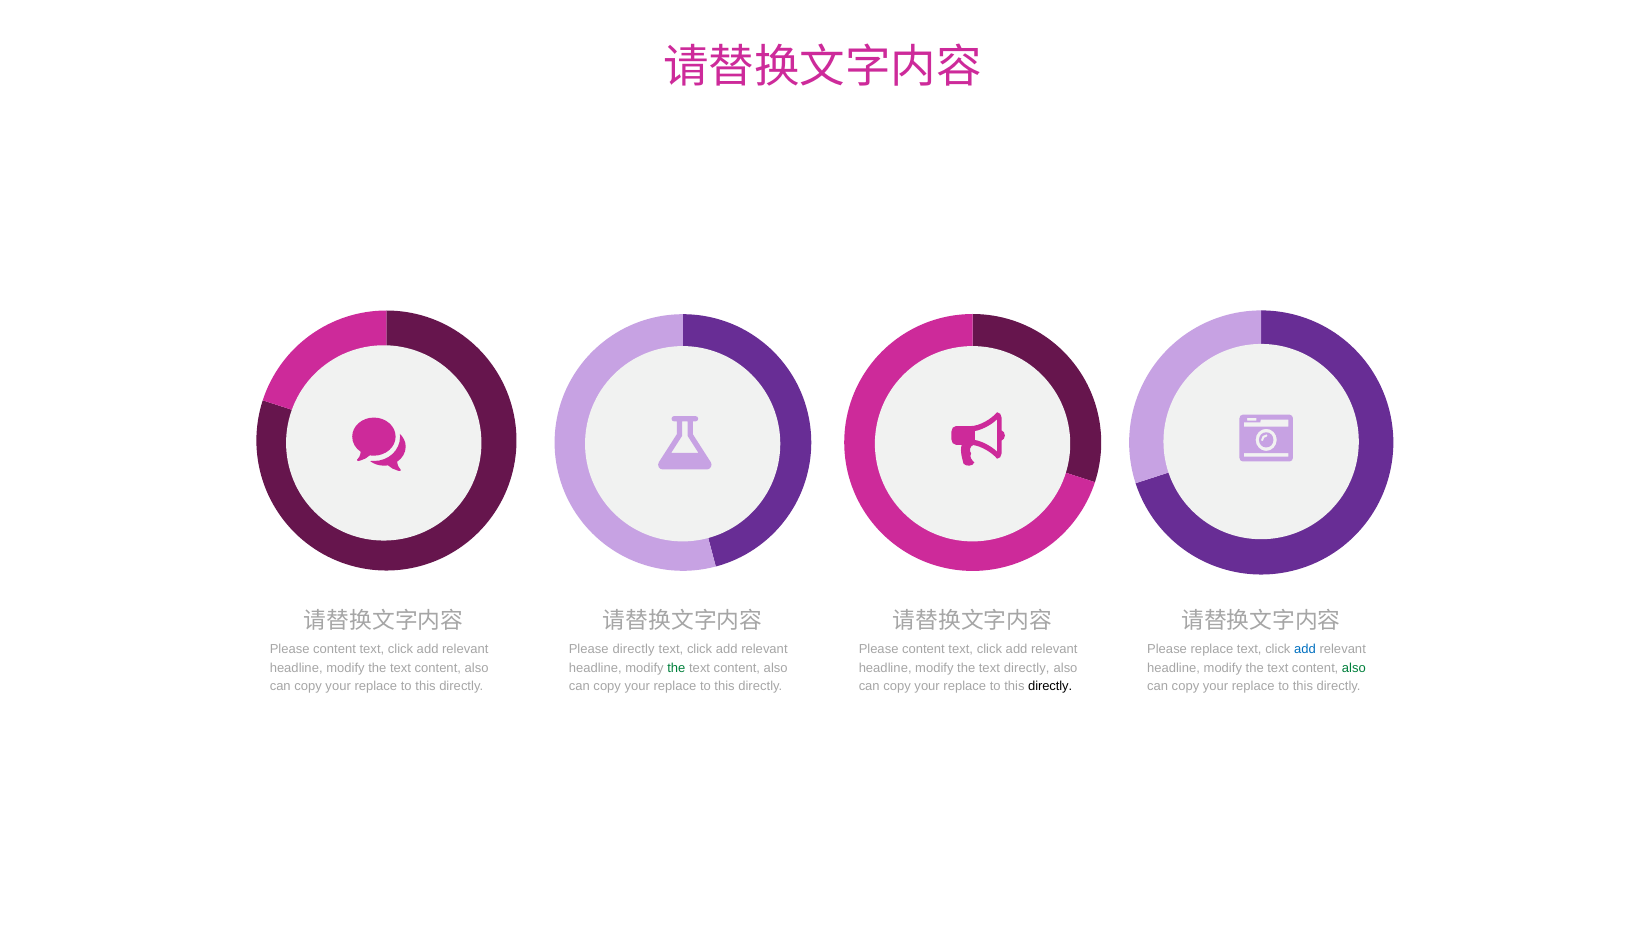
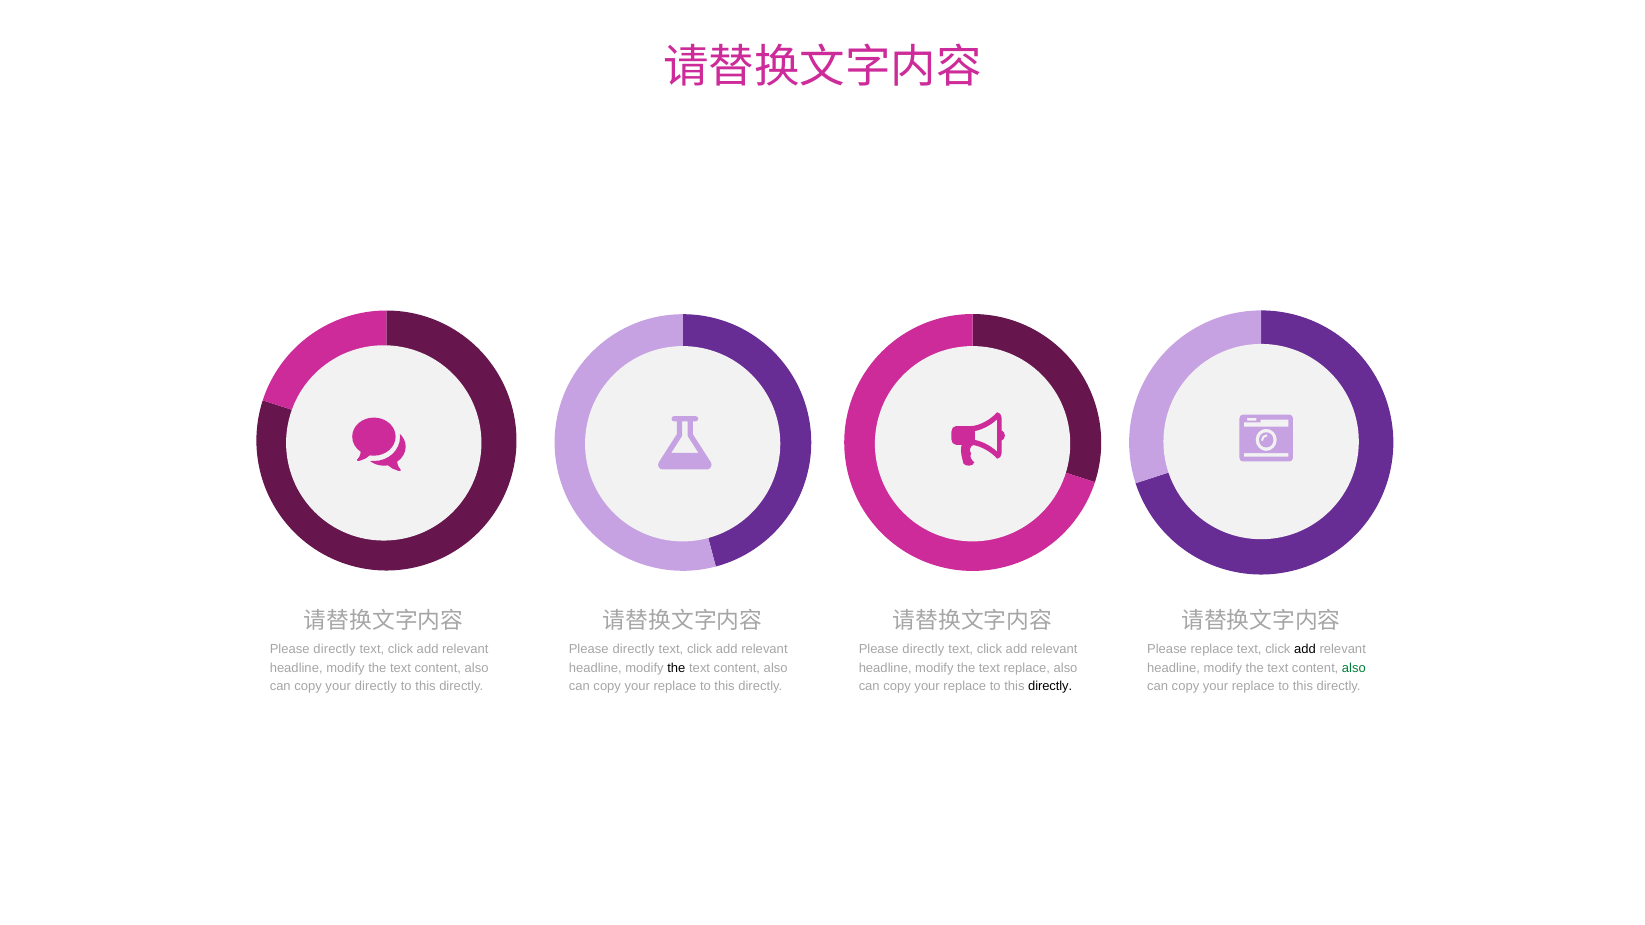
content at (335, 649): content -> directly
content at (923, 649): content -> directly
add at (1305, 649) colour: blue -> black
the at (676, 668) colour: green -> black
text directly: directly -> replace
replace at (376, 687): replace -> directly
